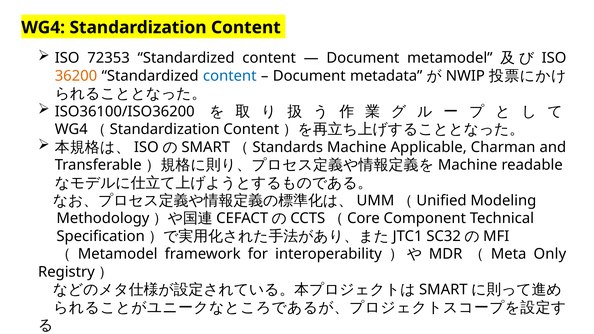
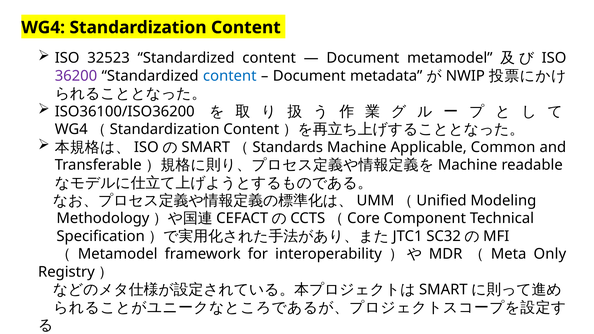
72353: 72353 -> 32523
36200 colour: orange -> purple
Charman: Charman -> Common
